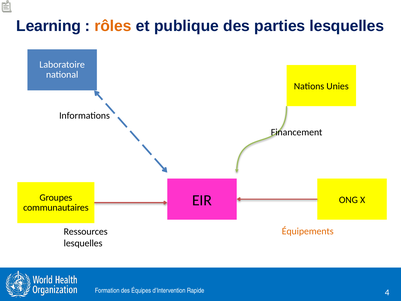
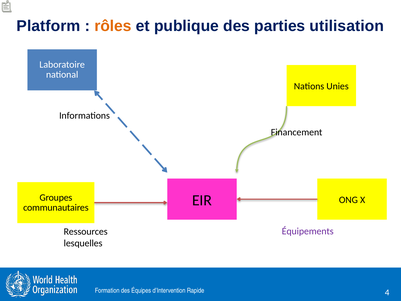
Learning: Learning -> Platform
parties lesquelles: lesquelles -> utilisation
Équipements colour: orange -> purple
